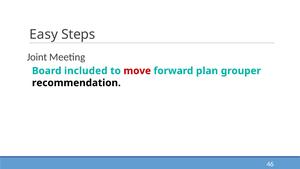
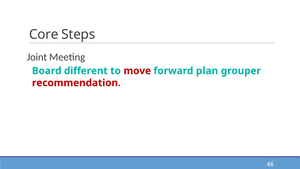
Easy: Easy -> Core
included: included -> different
recommendation colour: black -> red
